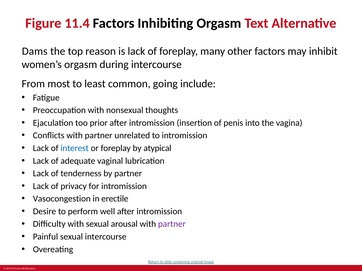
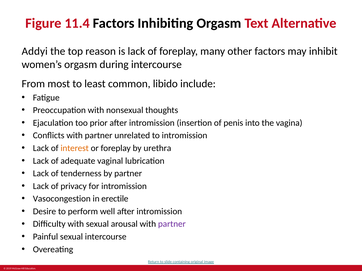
Dams: Dams -> Addyi
going: going -> libido
interest colour: blue -> orange
atypical: atypical -> urethra
